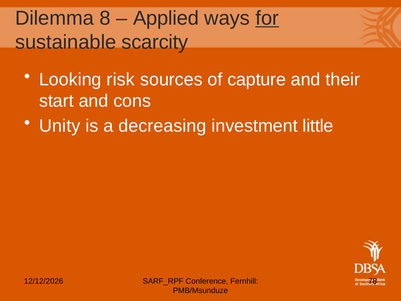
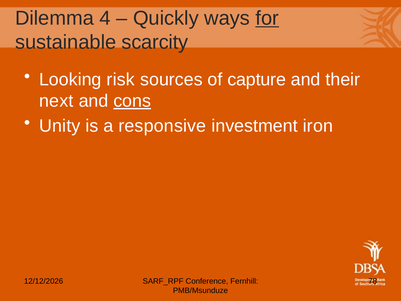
8: 8 -> 4
Applied: Applied -> Quickly
start: start -> next
cons underline: none -> present
decreasing: decreasing -> responsive
little: little -> iron
